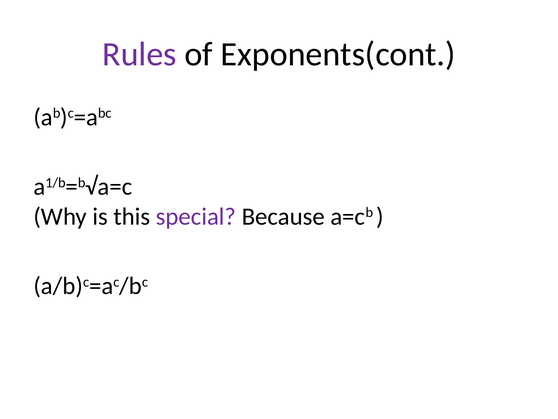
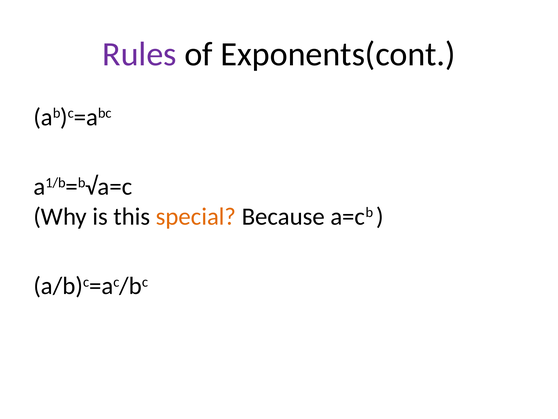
special colour: purple -> orange
